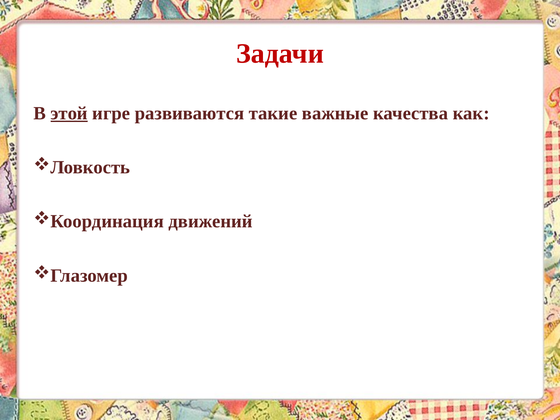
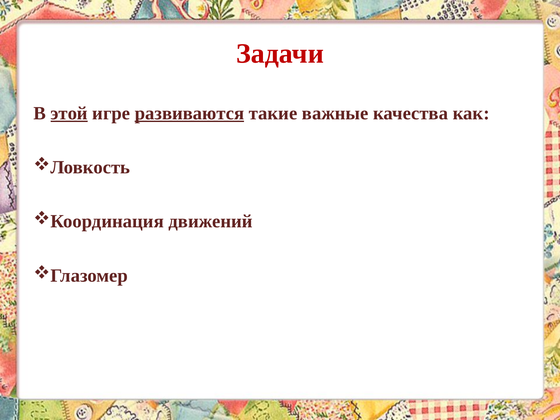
развиваются underline: none -> present
